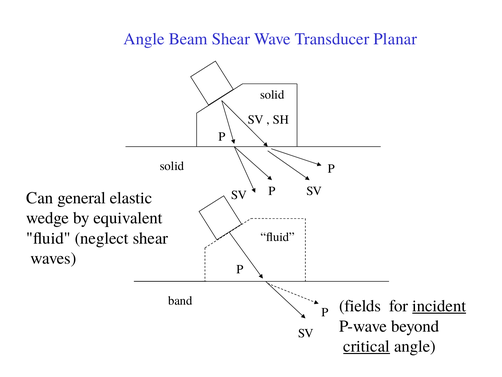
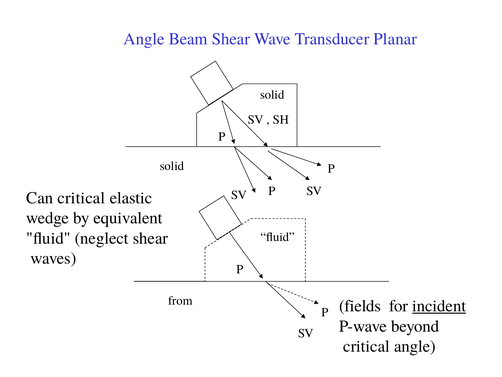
Can general: general -> critical
band: band -> from
critical at (367, 346) underline: present -> none
